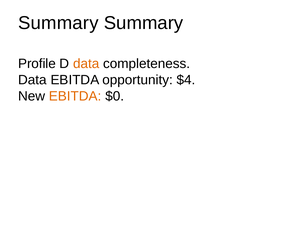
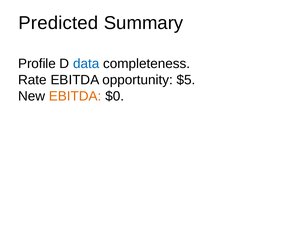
Summary at (58, 23): Summary -> Predicted
data at (86, 64) colour: orange -> blue
Data at (32, 80): Data -> Rate
$4: $4 -> $5
